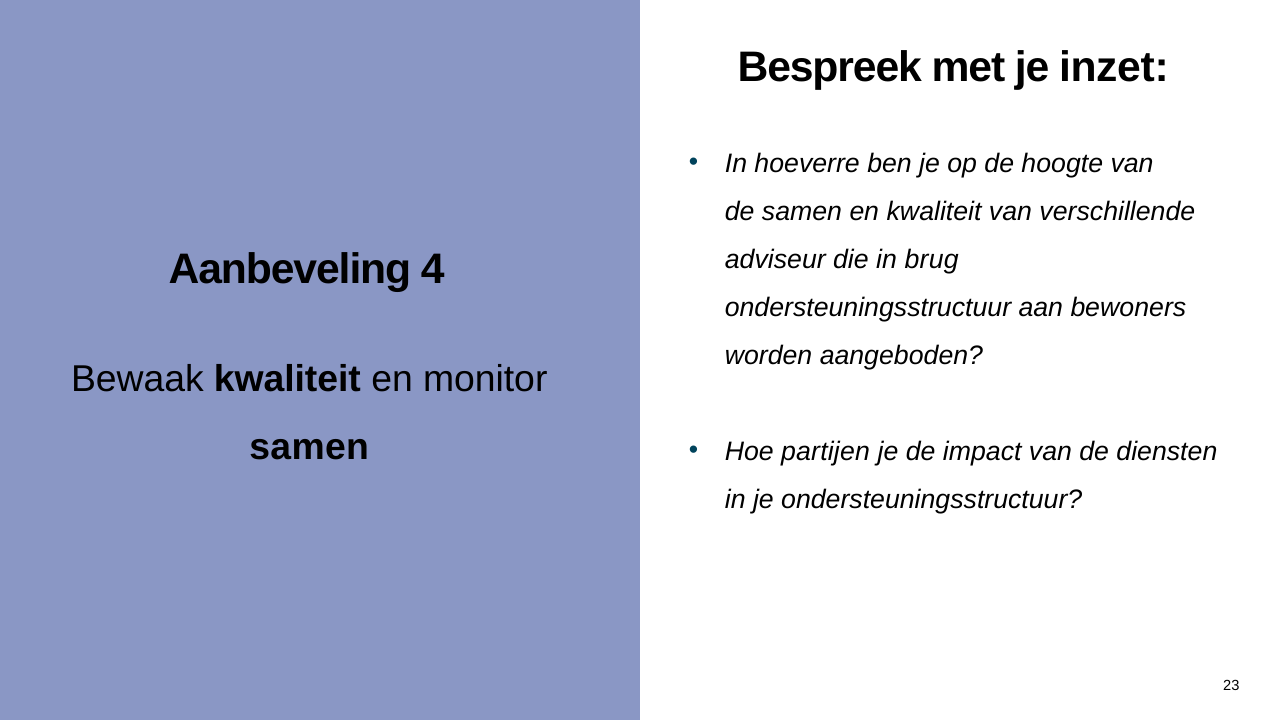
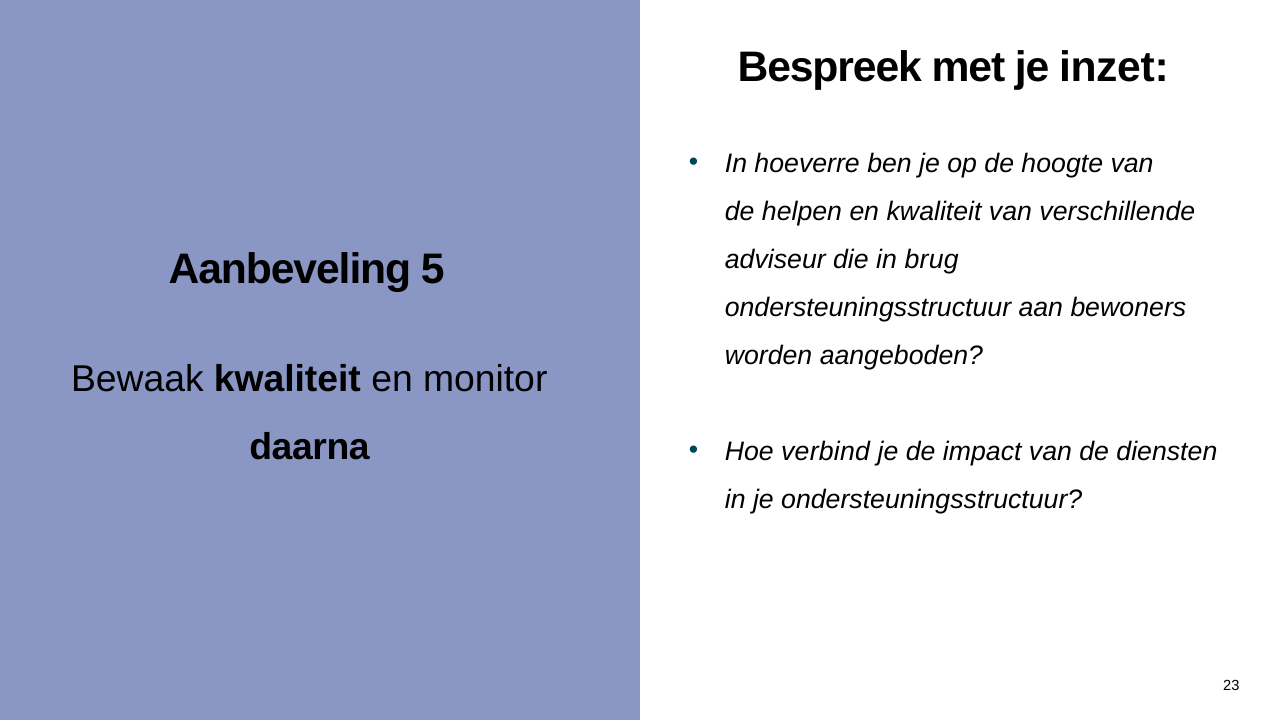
de samen: samen -> helpen
4: 4 -> 5
samen at (309, 447): samen -> daarna
partijen: partijen -> verbind
